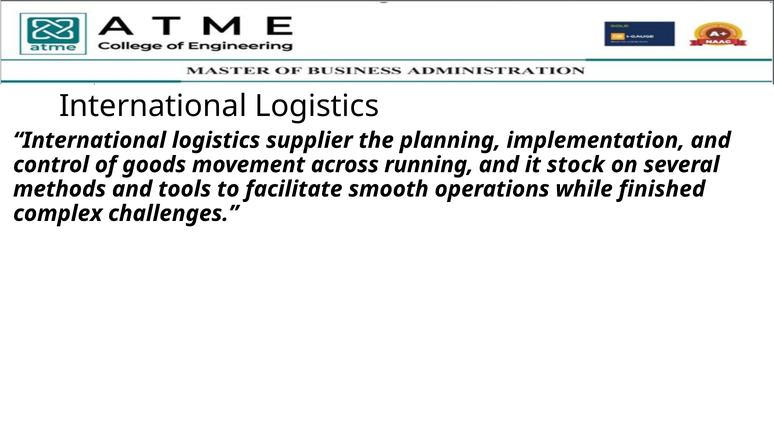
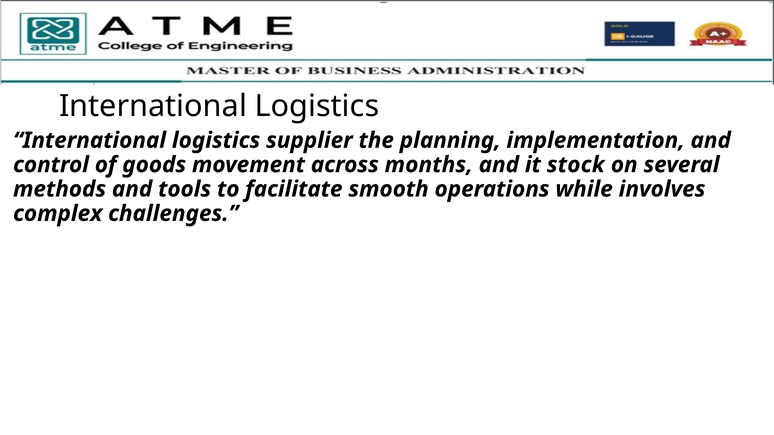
running: running -> months
finished: finished -> involves
